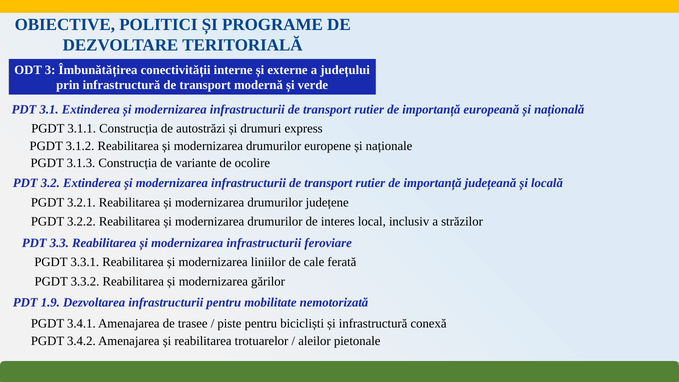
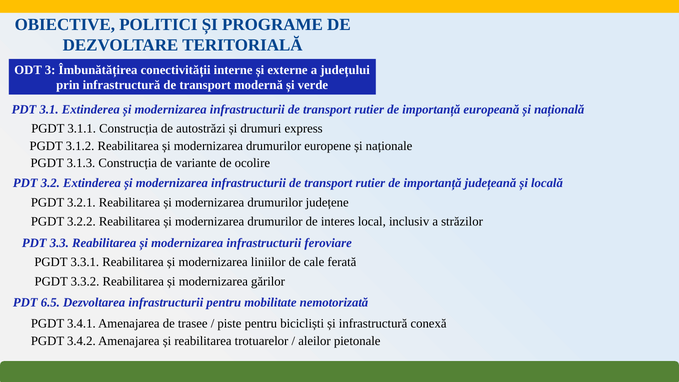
1.9: 1.9 -> 6.5
